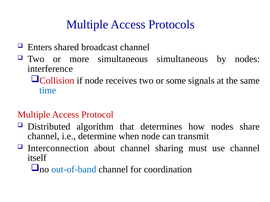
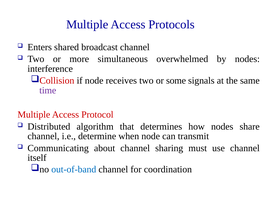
simultaneous simultaneous: simultaneous -> overwhelmed
time colour: blue -> purple
Interconnection: Interconnection -> Communicating
